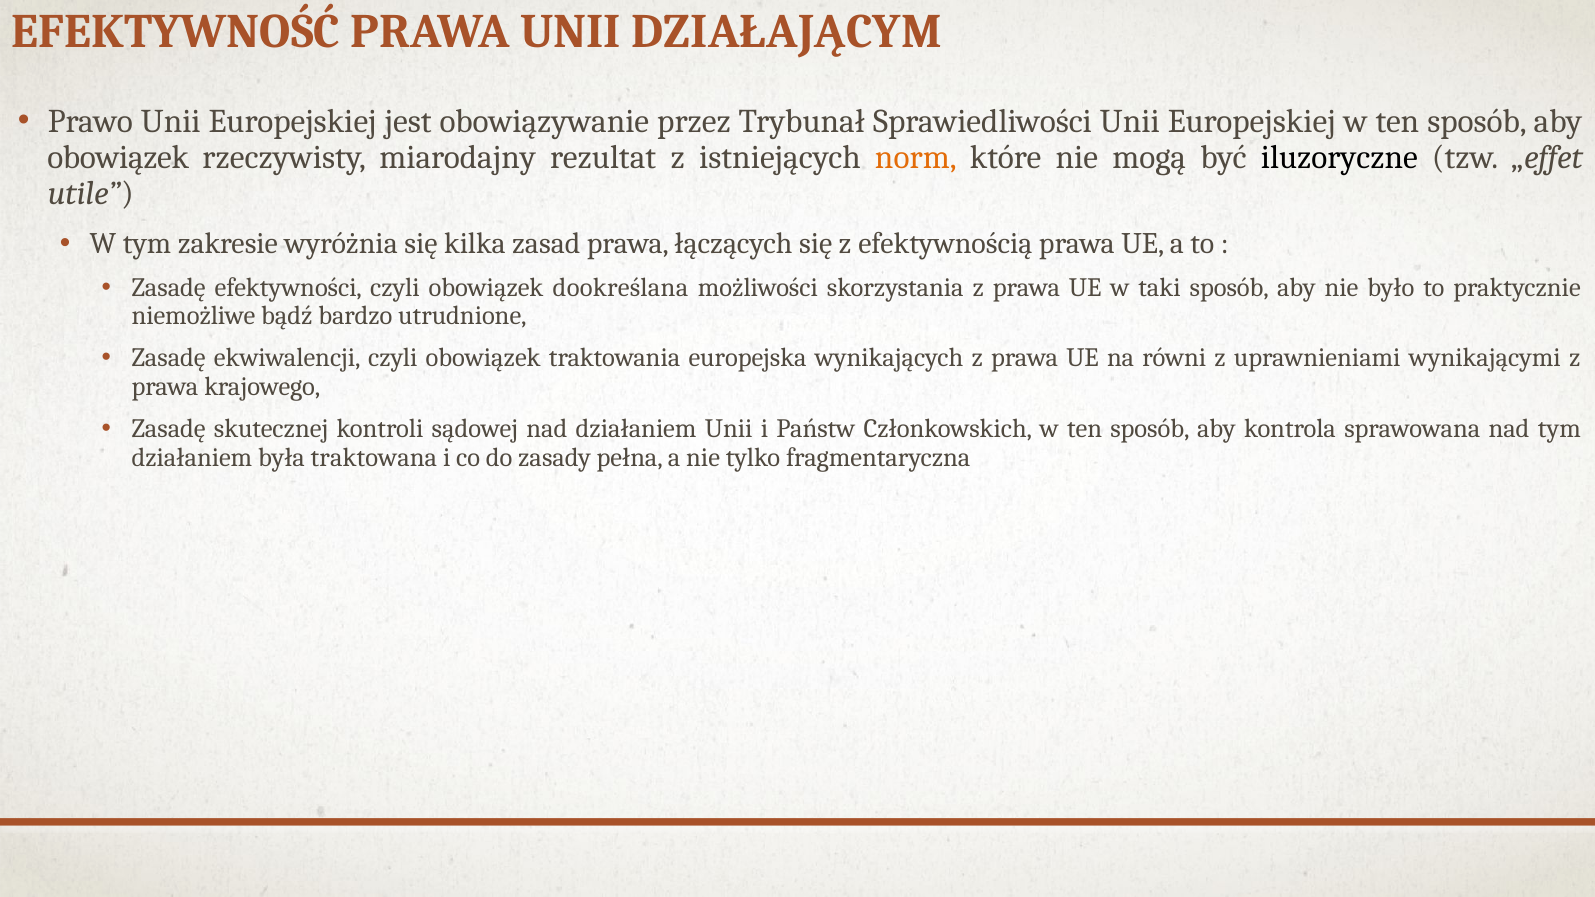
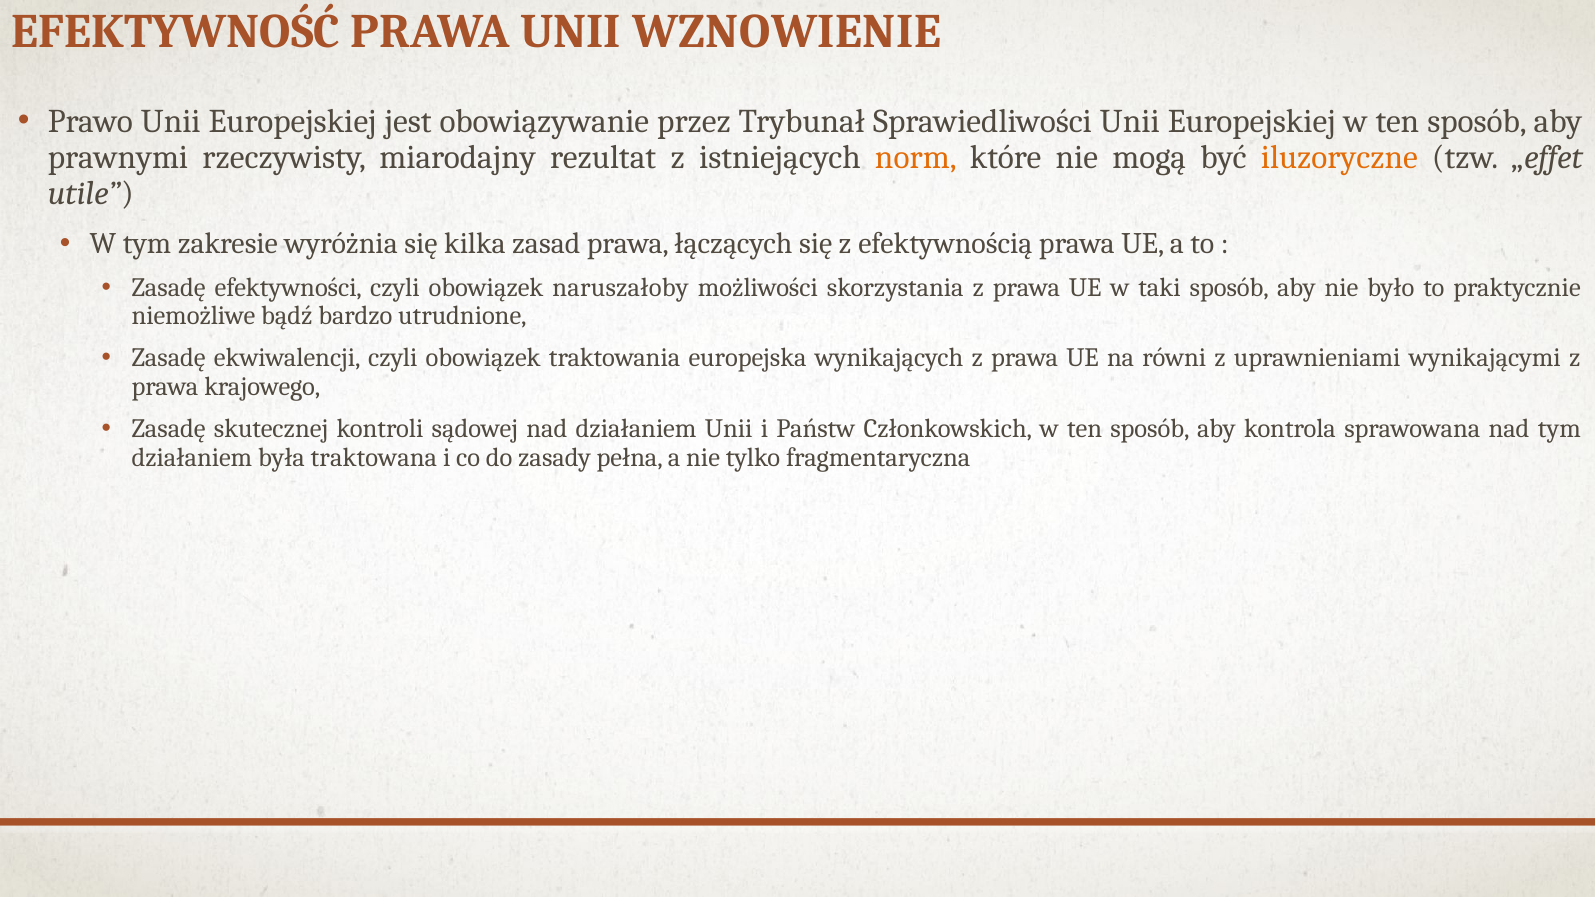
DZIAŁAJĄCYM: DZIAŁAJĄCYM -> WZNOWIENIE
obowiązek at (118, 157): obowiązek -> prawnymi
iluzoryczne colour: black -> orange
dookreślana: dookreślana -> naruszałoby
